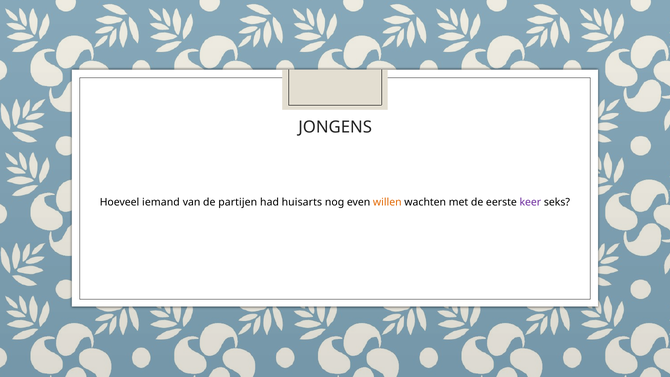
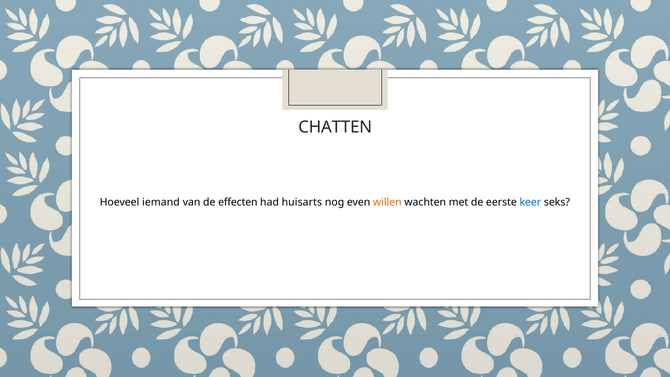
JONGENS: JONGENS -> CHATTEN
partijen: partijen -> effecten
keer colour: purple -> blue
